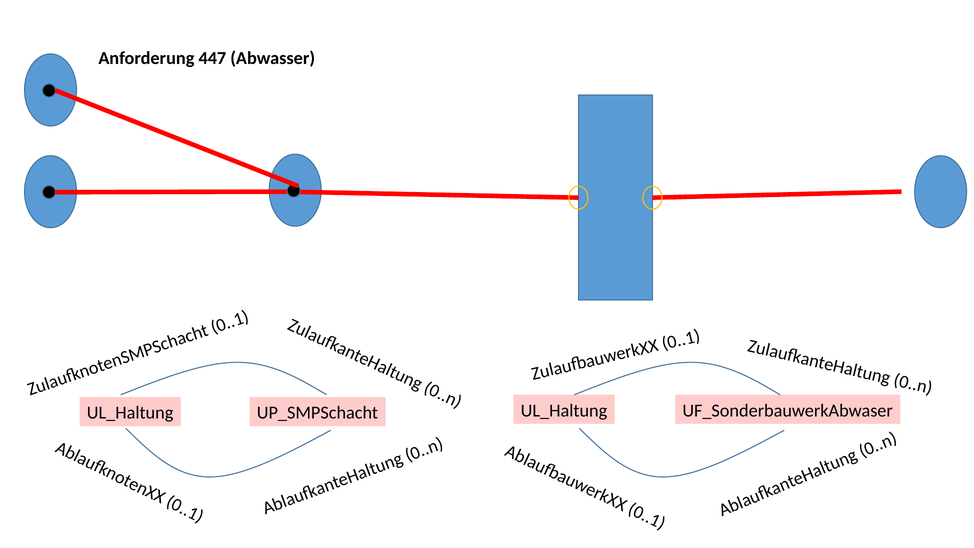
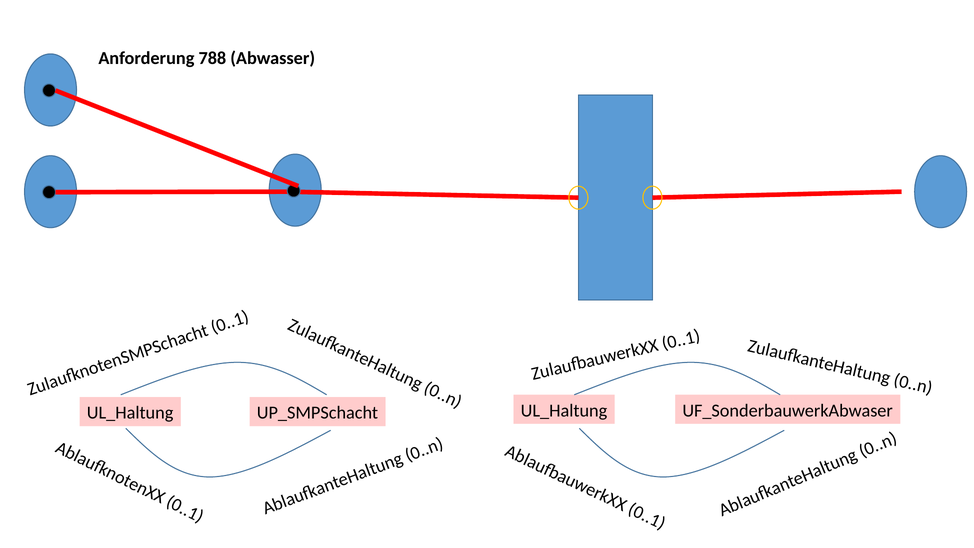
447: 447 -> 788
